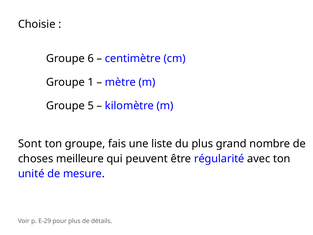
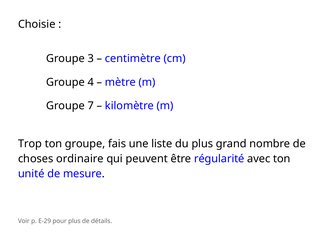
6: 6 -> 3
1: 1 -> 4
5: 5 -> 7
Sont: Sont -> Trop
meilleure: meilleure -> ordinaire
